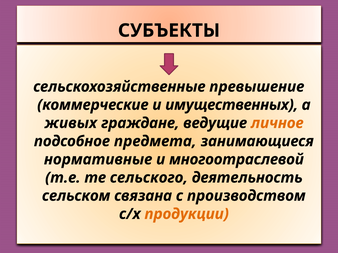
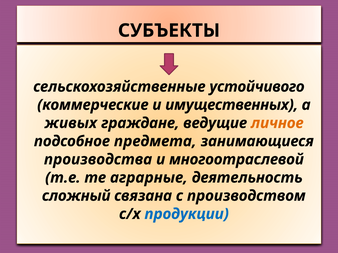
превышение: превышение -> устойчивого
нормативные: нормативные -> производства
сельского: сельского -> аграрные
сельском: сельском -> сложный
продукции colour: orange -> blue
